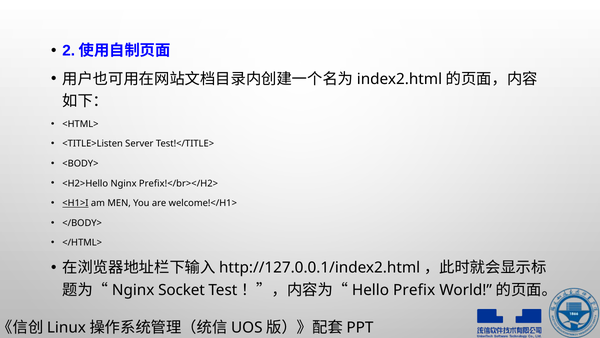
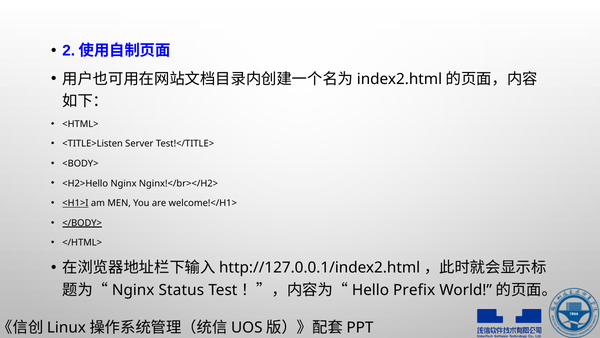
Prefix!</br></H2>: Prefix!</br></H2> -> Nginx!</br></H2>
</BODY> underline: none -> present
Socket: Socket -> Status
